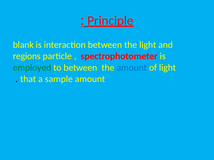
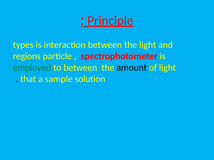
blank: blank -> types
amount at (132, 68) colour: blue -> black
sample amount: amount -> solution
